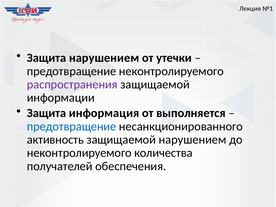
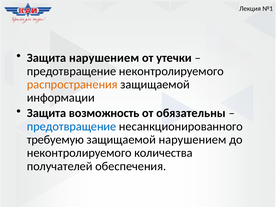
распространения colour: purple -> orange
информация: информация -> возможность
выполняется: выполняется -> обязательны
активность: активность -> требуемую
